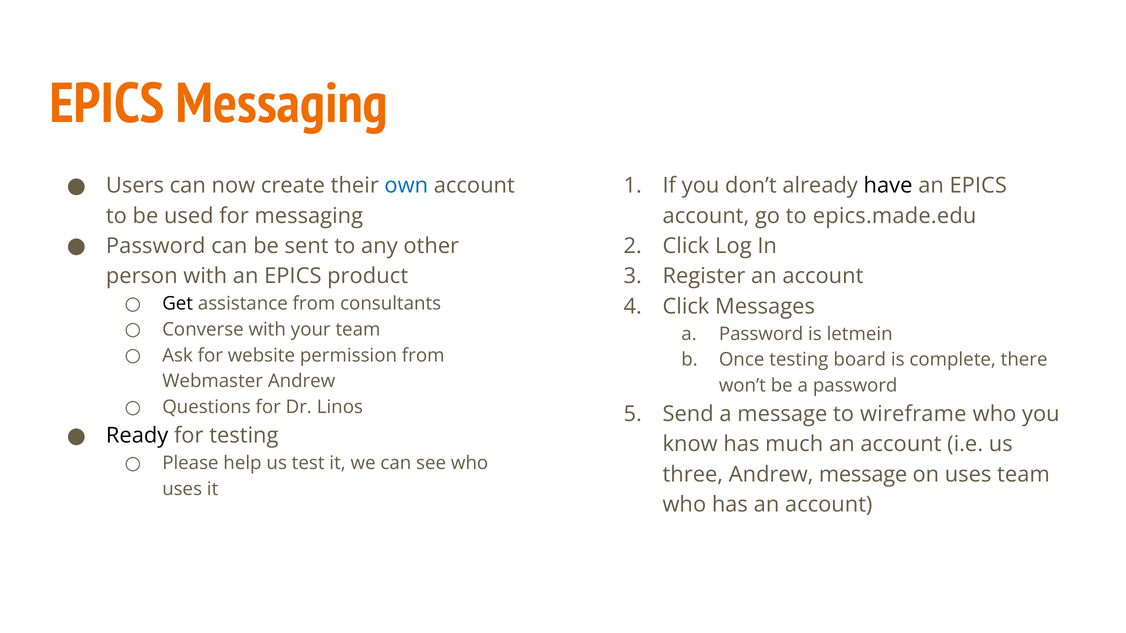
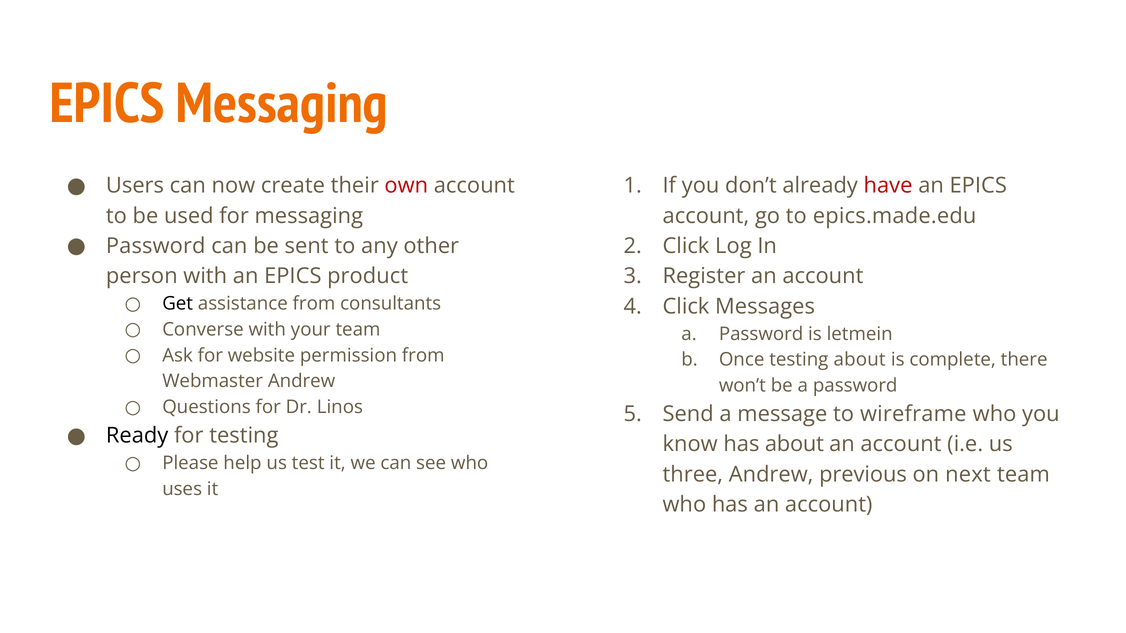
own colour: blue -> red
have colour: black -> red
testing board: board -> about
has much: much -> about
Andrew message: message -> previous
on uses: uses -> next
